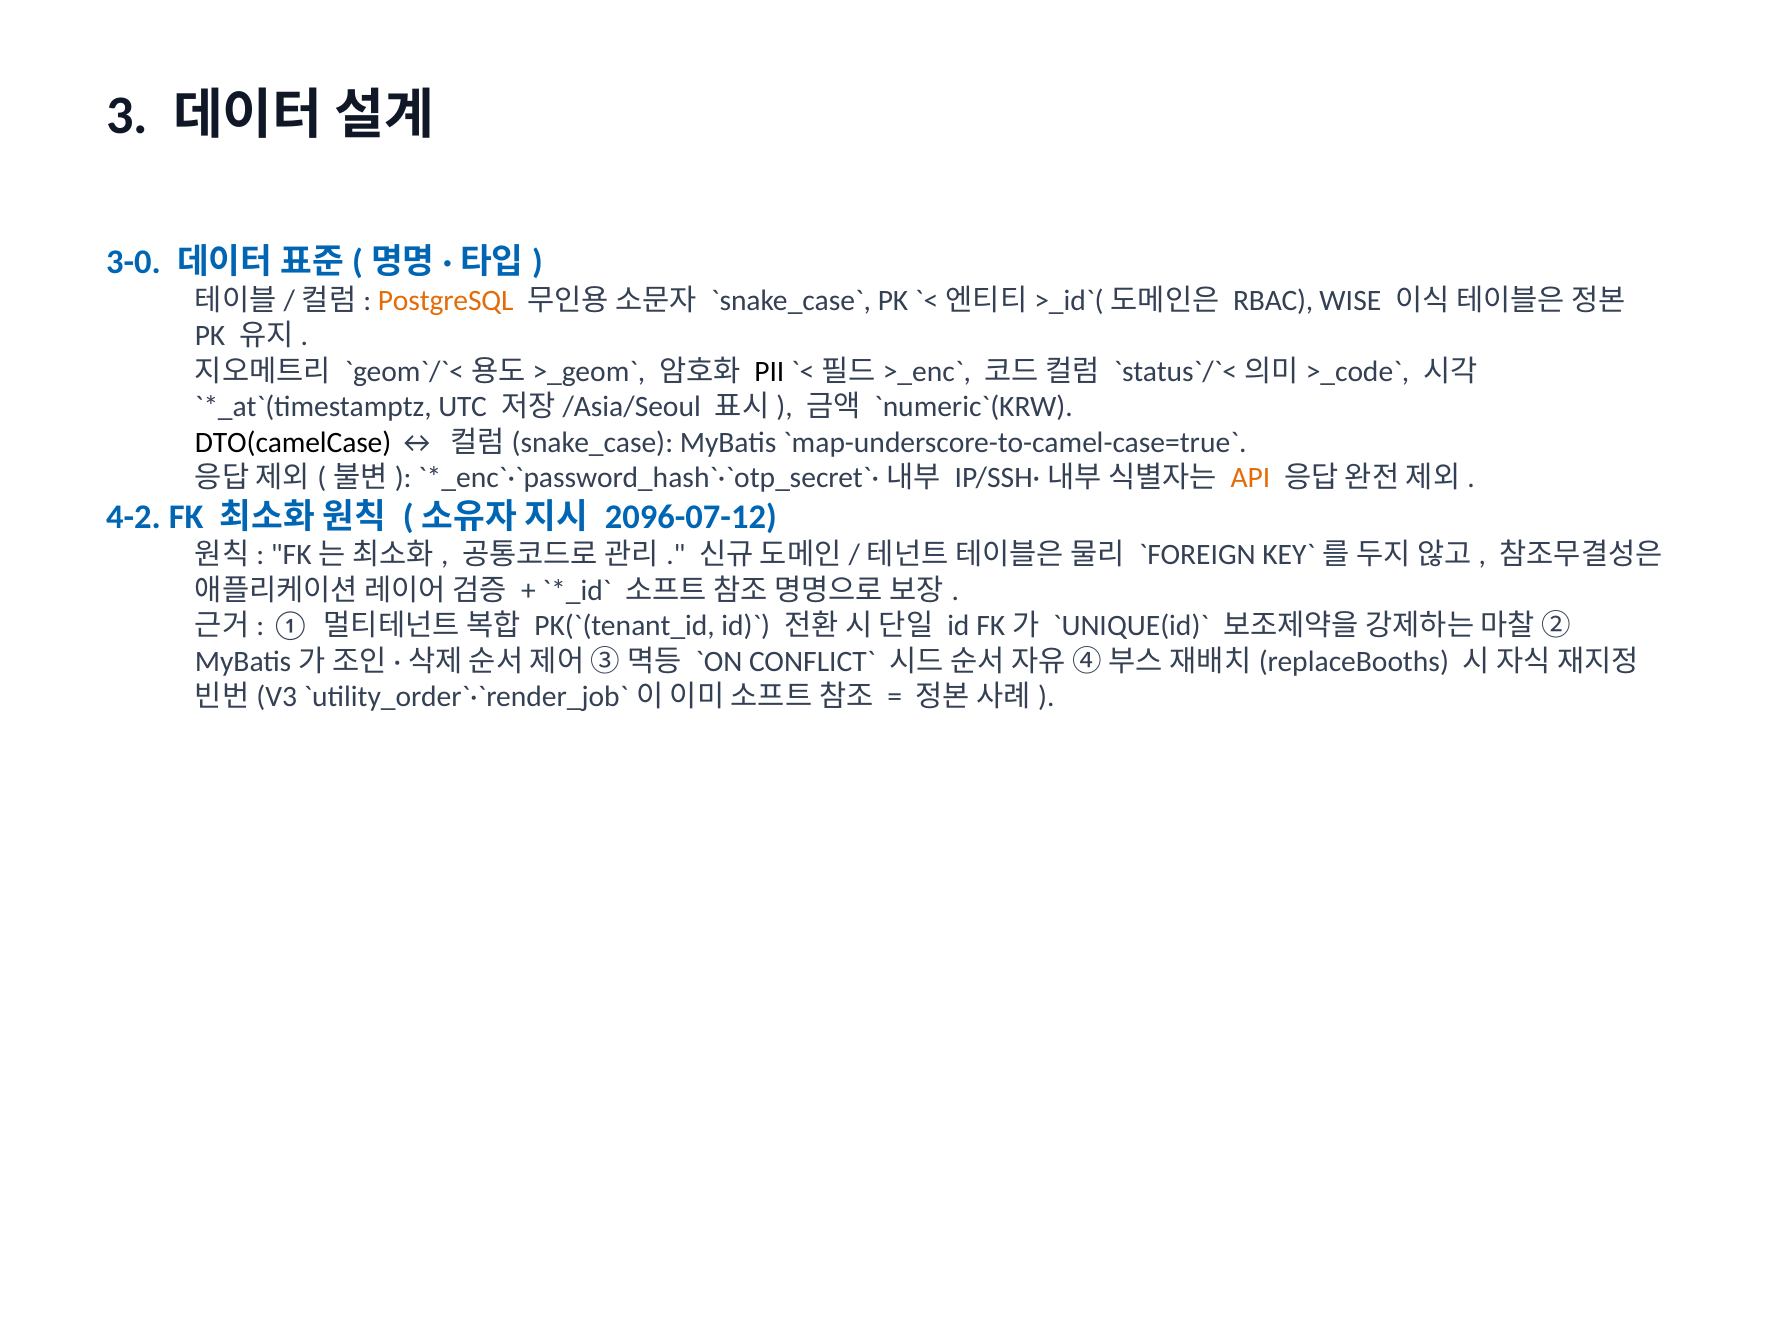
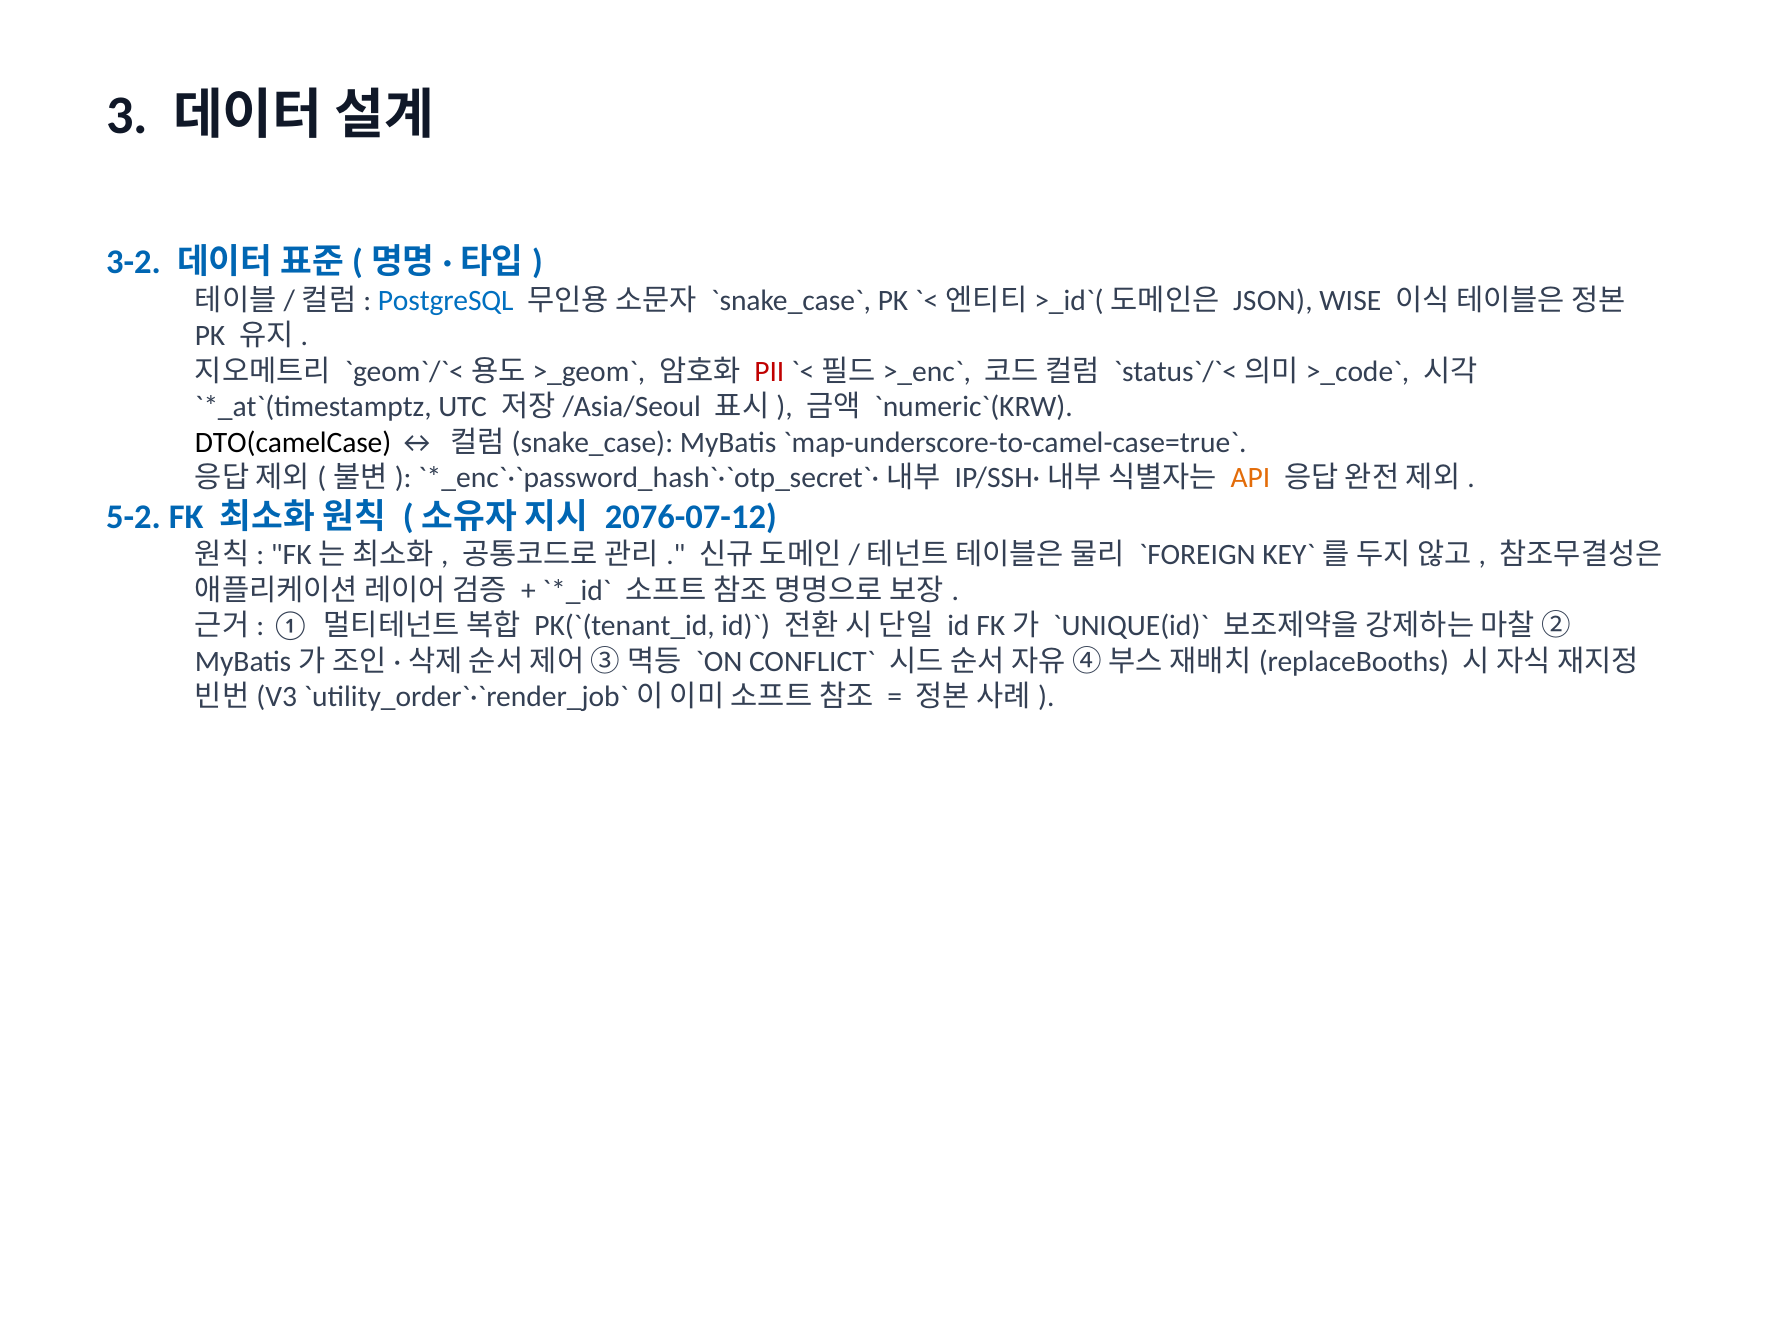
3-0: 3-0 -> 3-2
PostgreSQL colour: orange -> blue
RBAC: RBAC -> JSON
PII colour: black -> red
4-2: 4-2 -> 5-2
2096-07-12: 2096-07-12 -> 2076-07-12
